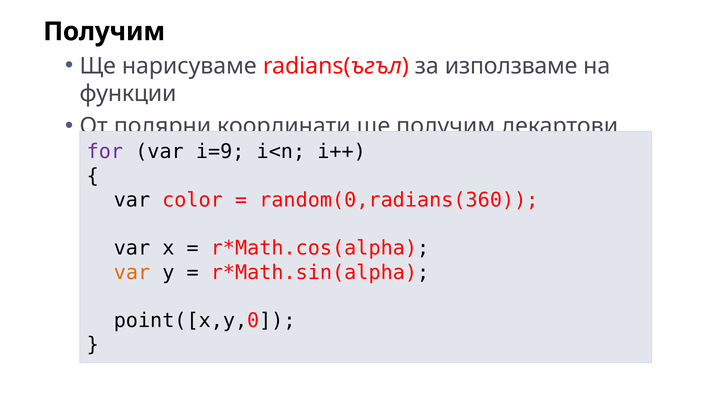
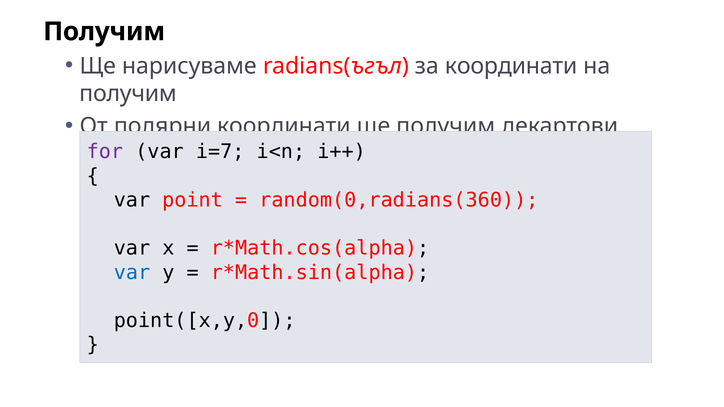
за използваме: използваме -> координати
функции at (128, 94): функции -> получим
i=9: i=9 -> i=7
color: color -> point
var at (132, 273) colour: orange -> blue
